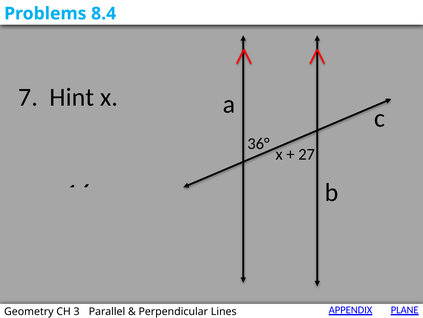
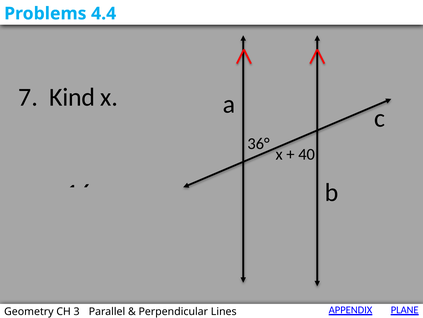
8.4: 8.4 -> 4.4
Hint: Hint -> Kind
27: 27 -> 40
